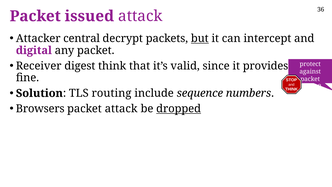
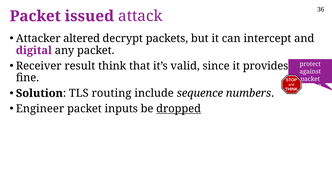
central: central -> altered
but underline: present -> none
digest: digest -> result
Browsers: Browsers -> Engineer
packet attack: attack -> inputs
